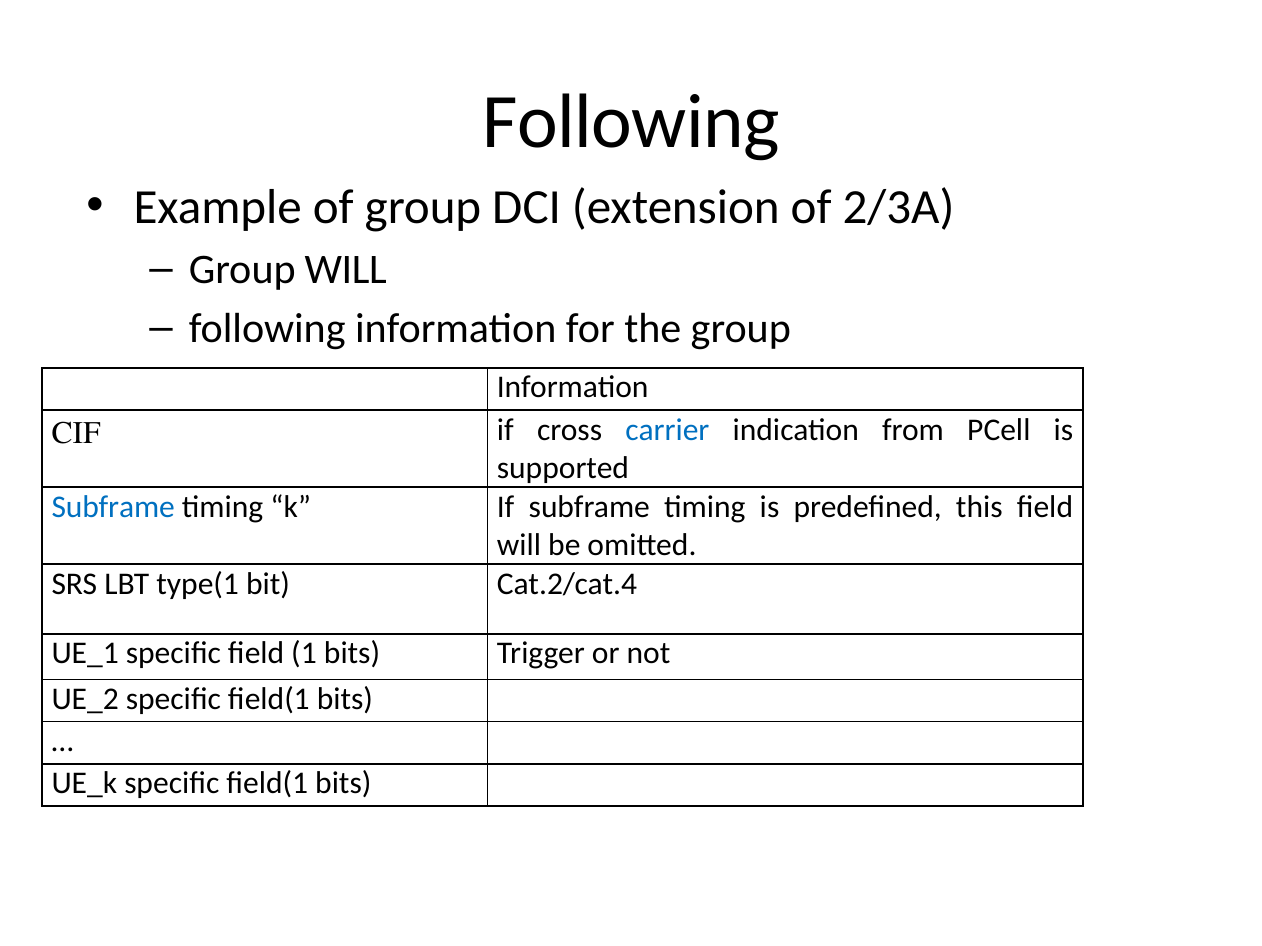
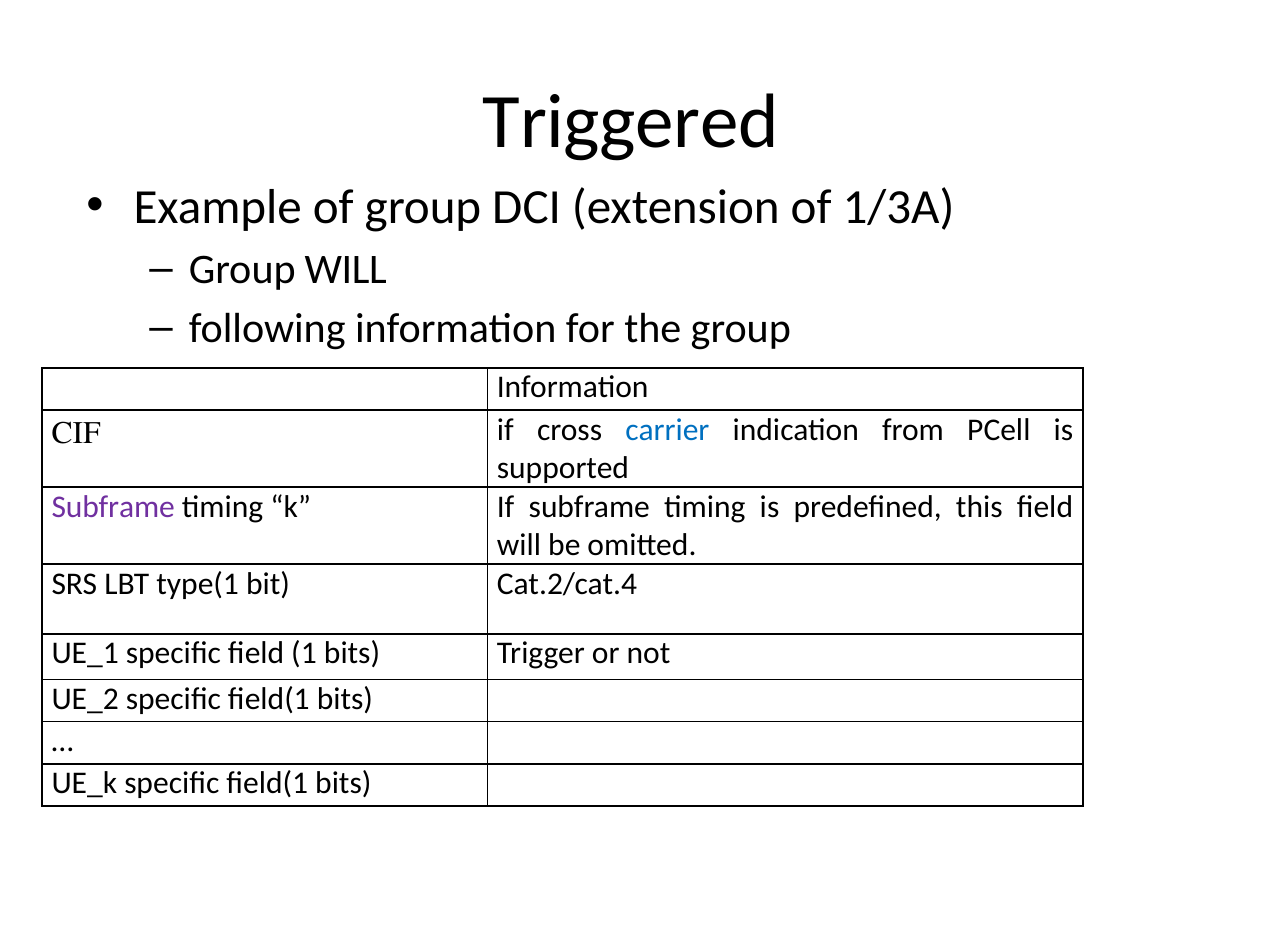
Following at (631, 122): Following -> Triggered
2/3A: 2/3A -> 1/3A
Subframe at (113, 507) colour: blue -> purple
